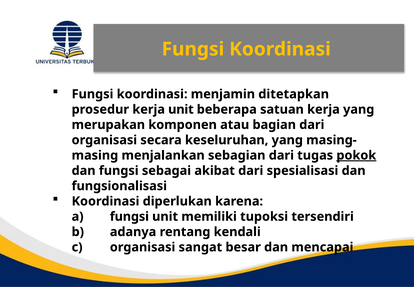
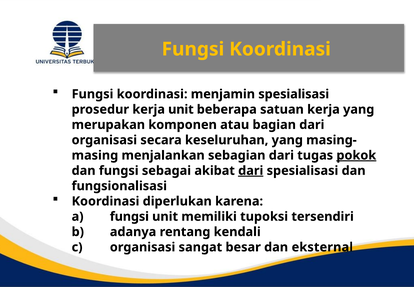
menjamin ditetapkan: ditetapkan -> spesialisasi
dari at (251, 170) underline: none -> present
mencapai: mencapai -> eksternal
